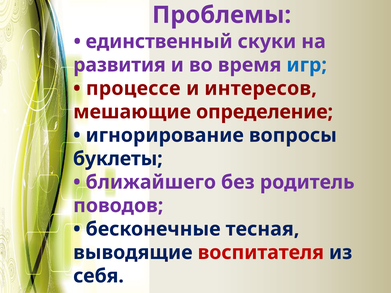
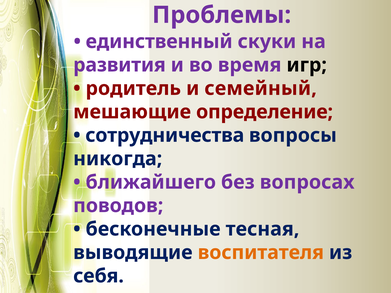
игр colour: blue -> black
процессе: процессе -> родитель
интересов: интересов -> семейный
игнорирование: игнорирование -> сотрудничества
буклеты: буклеты -> никогда
родитель: родитель -> вопросах
воспитателя colour: red -> orange
